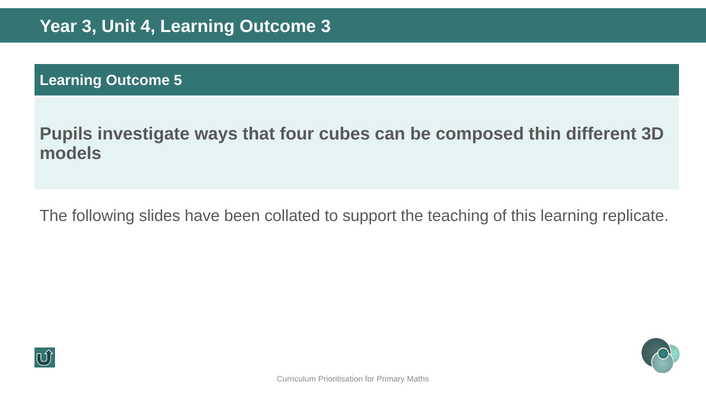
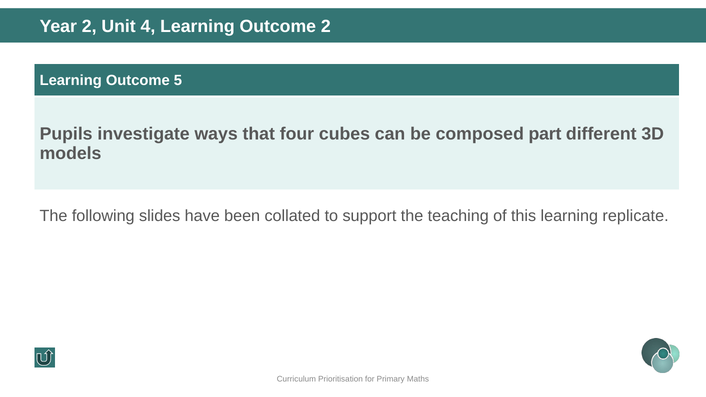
Year 3: 3 -> 2
Outcome 3: 3 -> 2
thin: thin -> part
